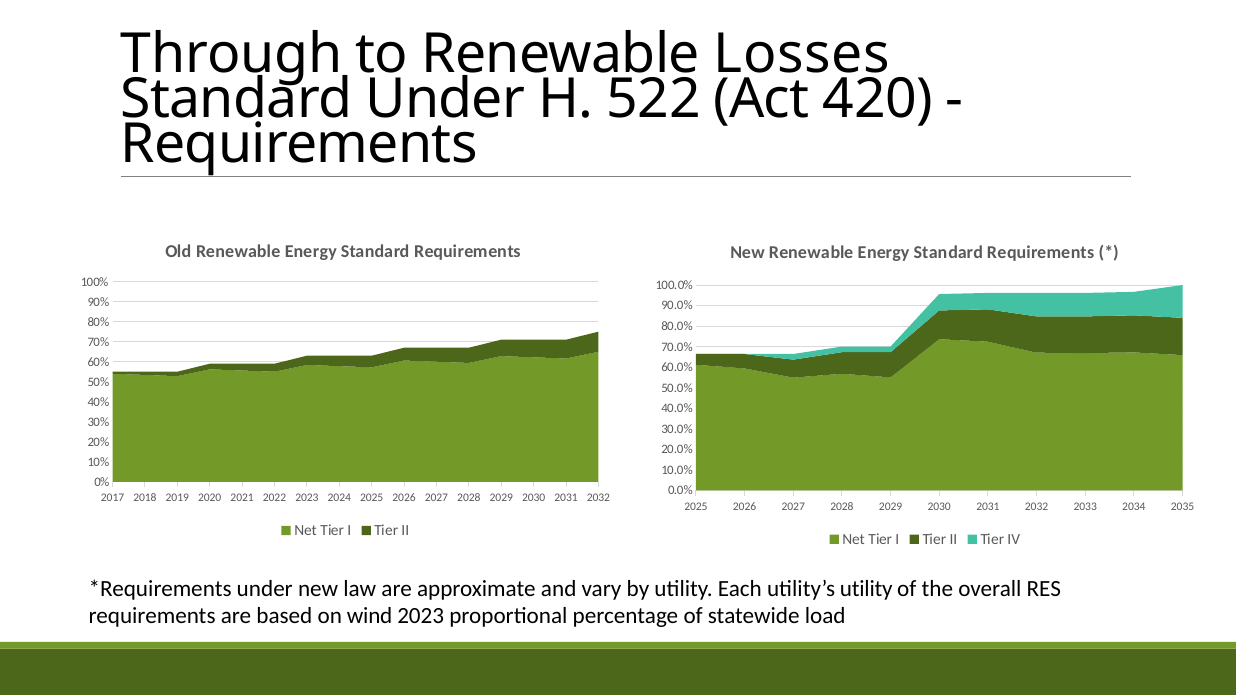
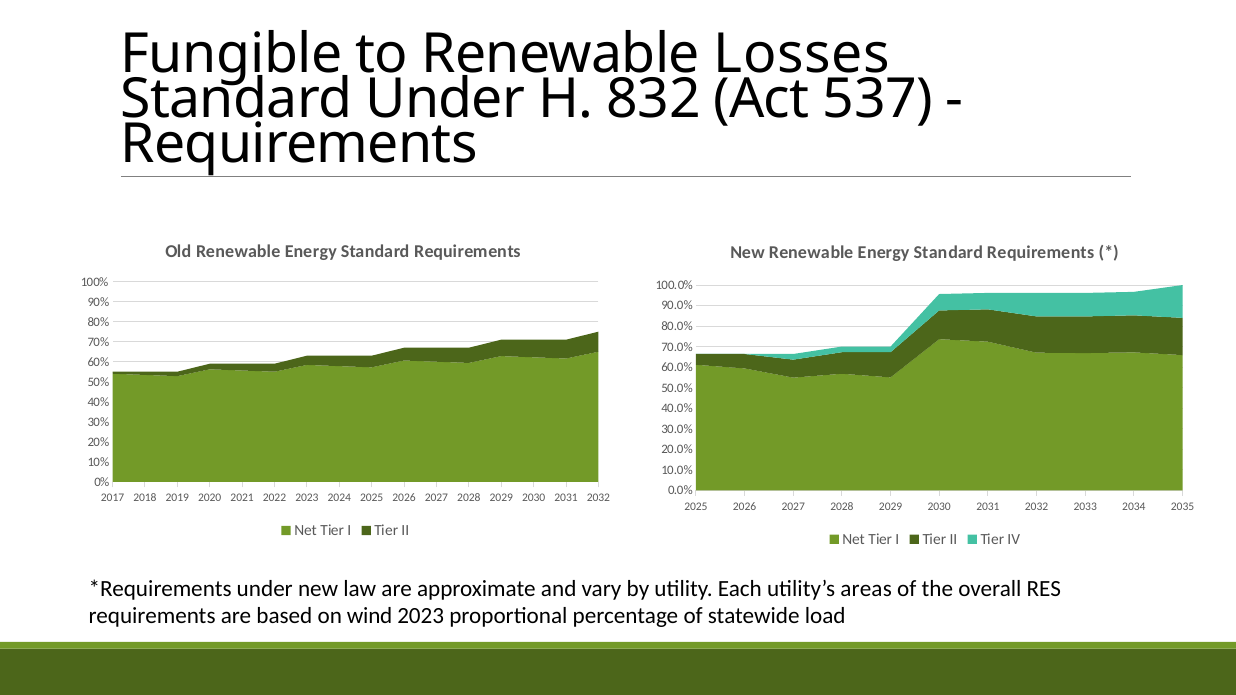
Through: Through -> Fungible
522: 522 -> 832
420: 420 -> 537
utility’s utility: utility -> areas
